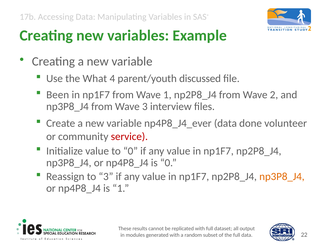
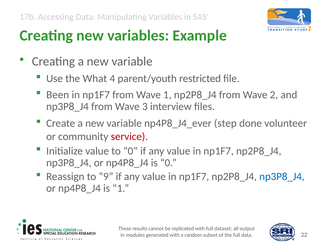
discussed: discussed -> restricted
np4P8_J4_ever data: data -> step
to 3: 3 -> 9
np3P8_J4 at (282, 177) colour: orange -> blue
